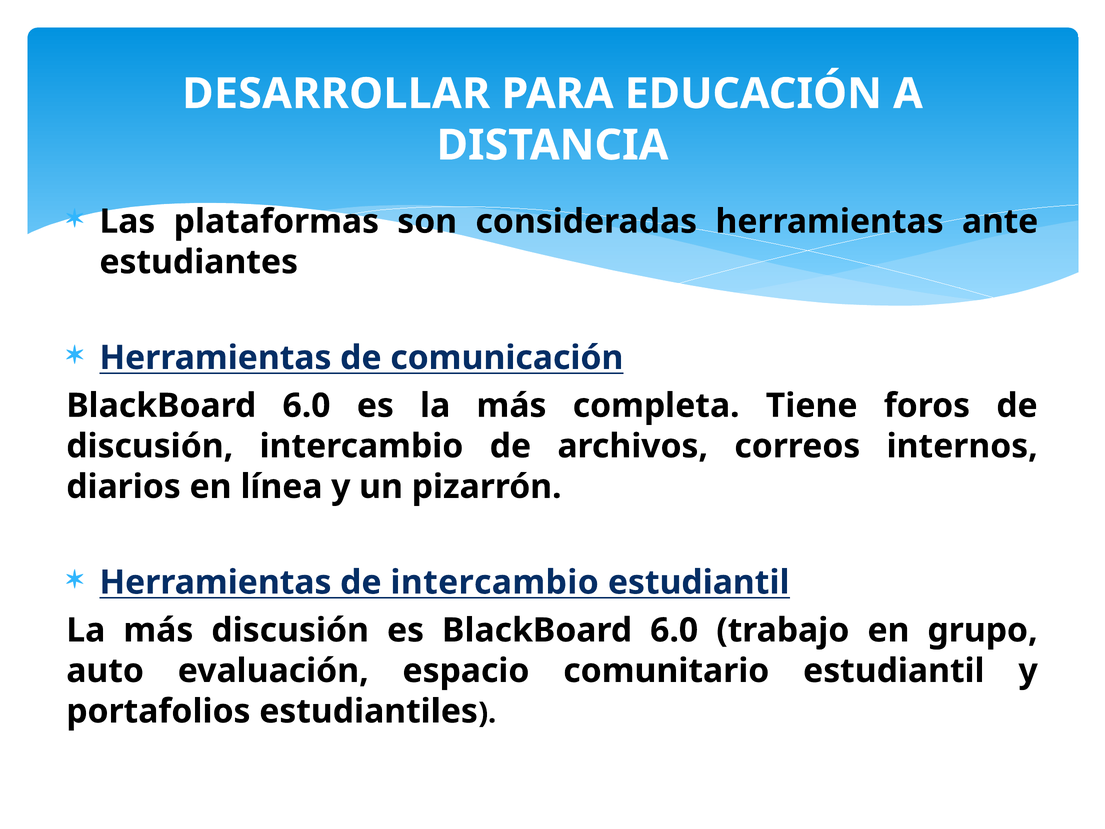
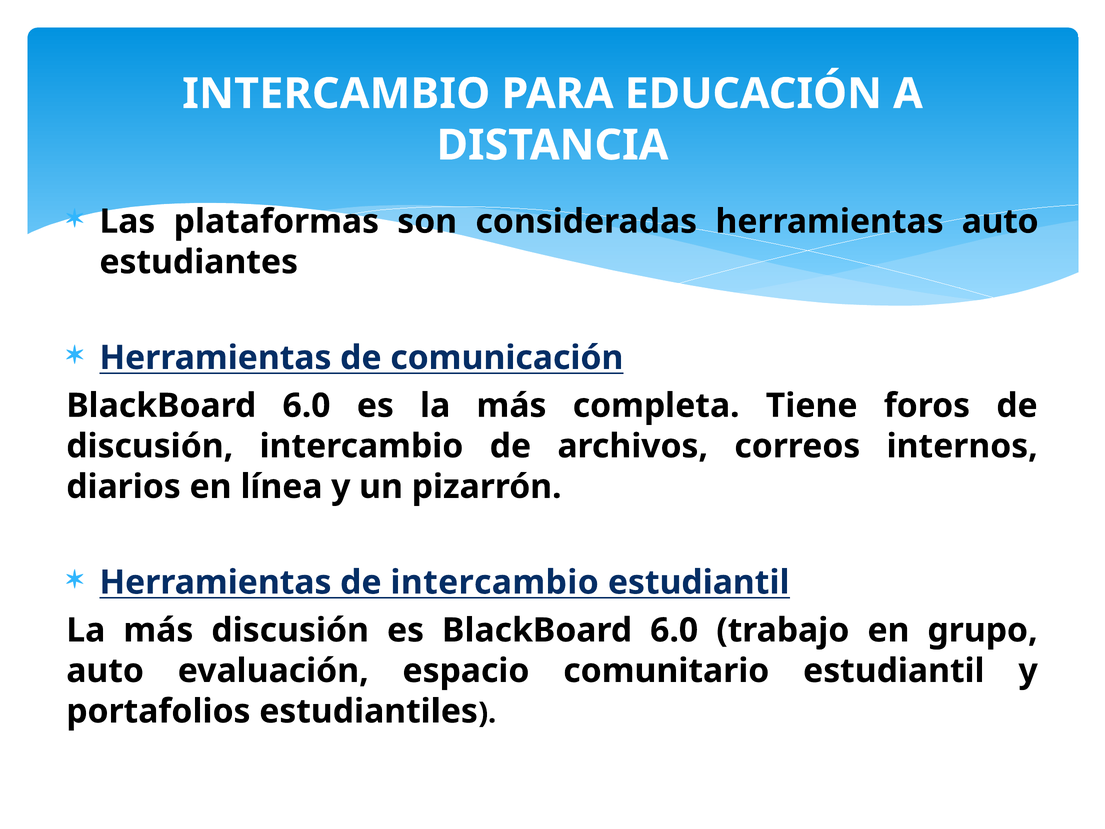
DESARROLLAR at (336, 94): DESARROLLAR -> INTERCAMBIO
herramientas ante: ante -> auto
